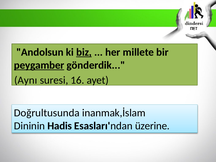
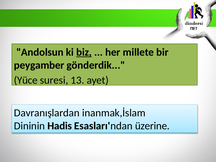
peygamber underline: present -> none
Aynı: Aynı -> Yüce
16: 16 -> 13
Doğrultusunda: Doğrultusunda -> Davranışlardan
